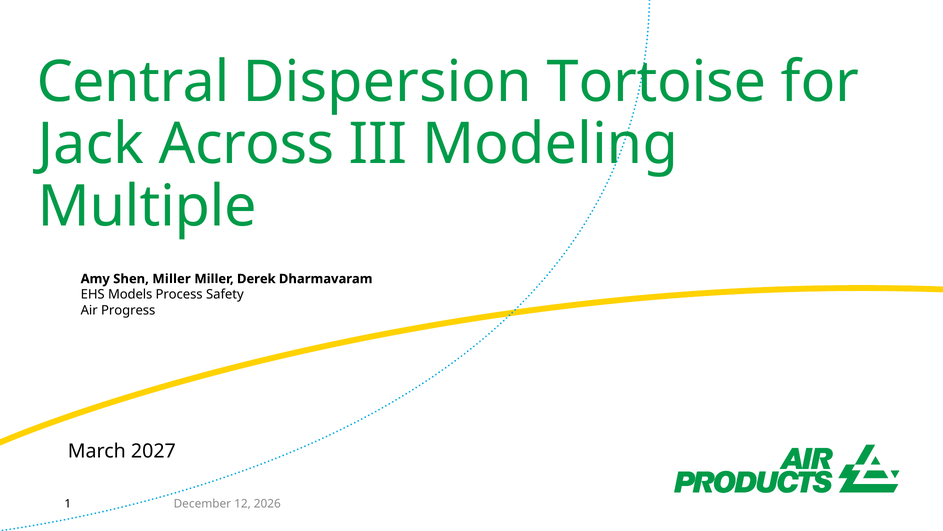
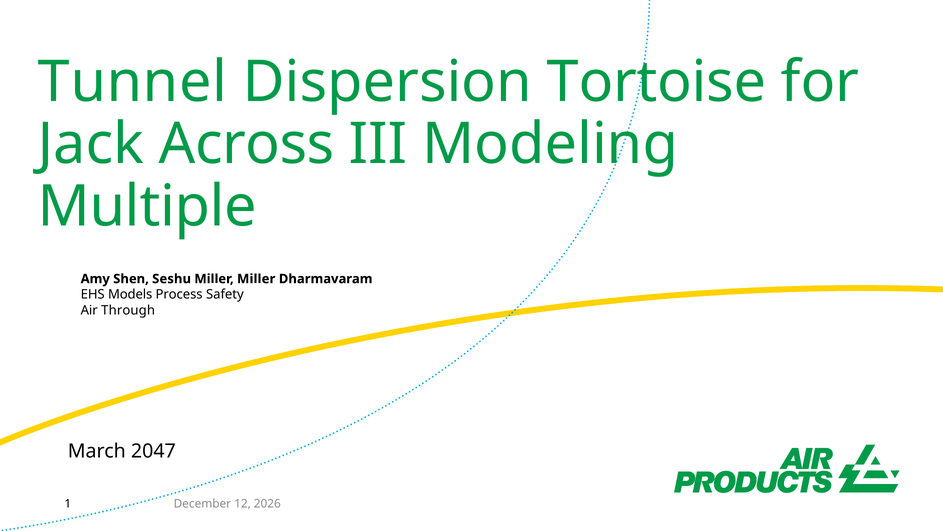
Central: Central -> Tunnel
Shen Miller: Miller -> Seshu
Miller Derek: Derek -> Miller
Progress: Progress -> Through
2027: 2027 -> 2047
